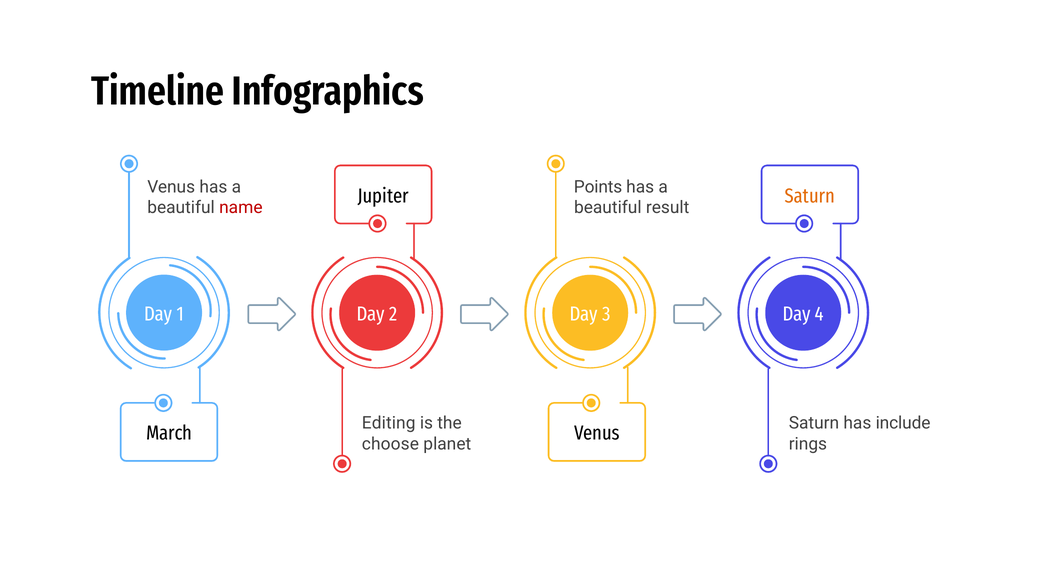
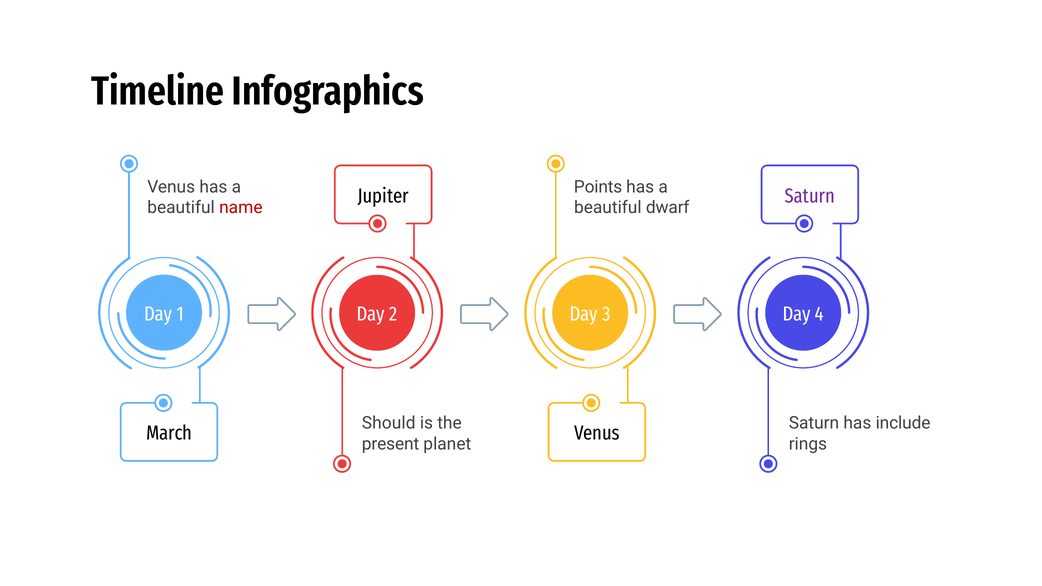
Saturn at (810, 196) colour: orange -> purple
result: result -> dwarf
Editing: Editing -> Should
choose: choose -> present
